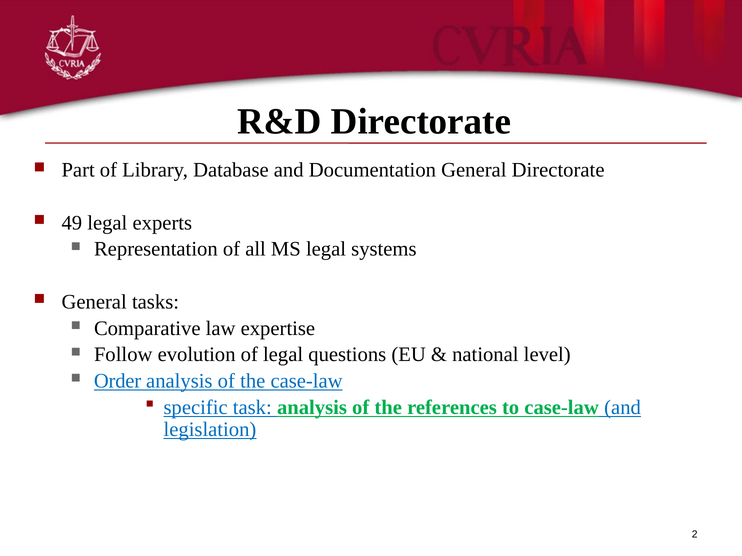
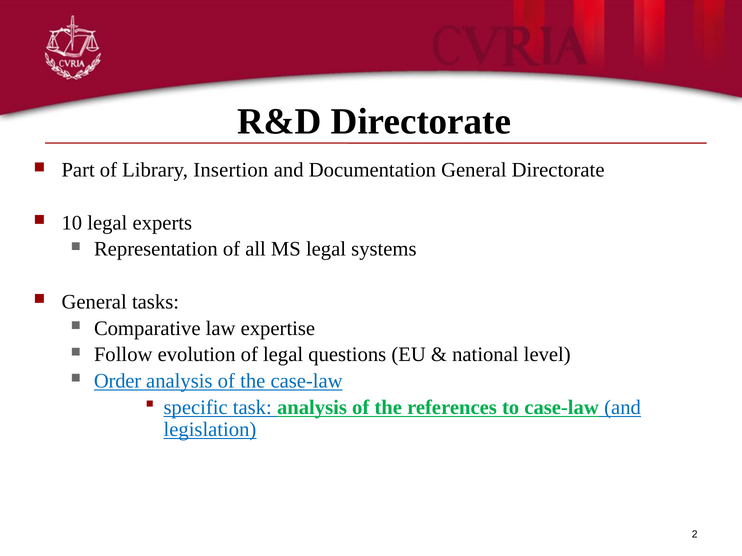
Database: Database -> Insertion
49: 49 -> 10
